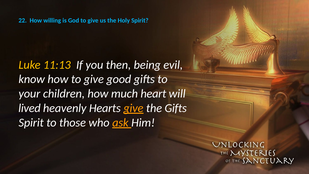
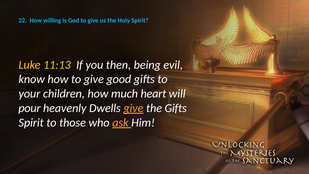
lived: lived -> pour
Hearts: Hearts -> Dwells
